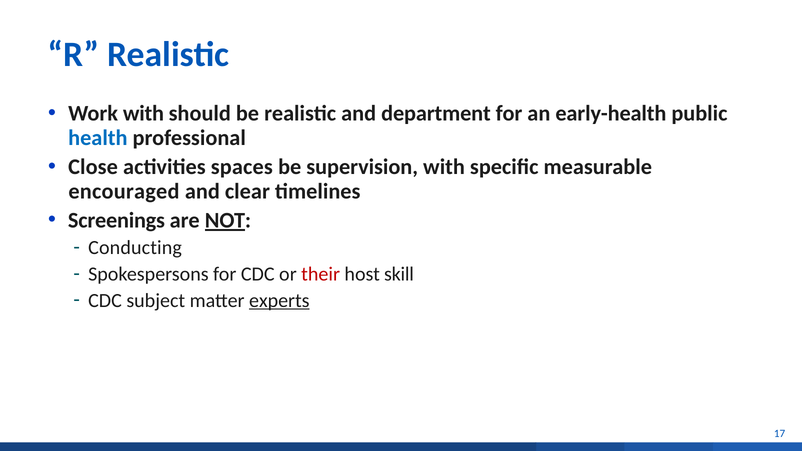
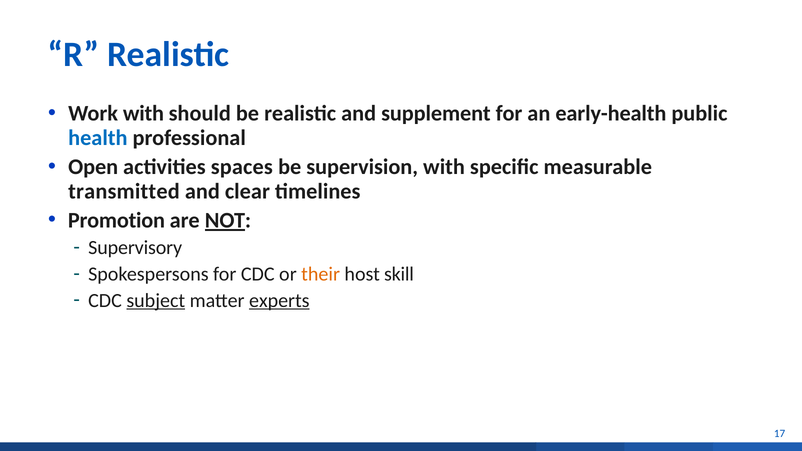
department: department -> supplement
Close: Close -> Open
encouraged: encouraged -> transmitted
Screenings: Screenings -> Promotion
Conducting: Conducting -> Supervisory
their colour: red -> orange
subject underline: none -> present
